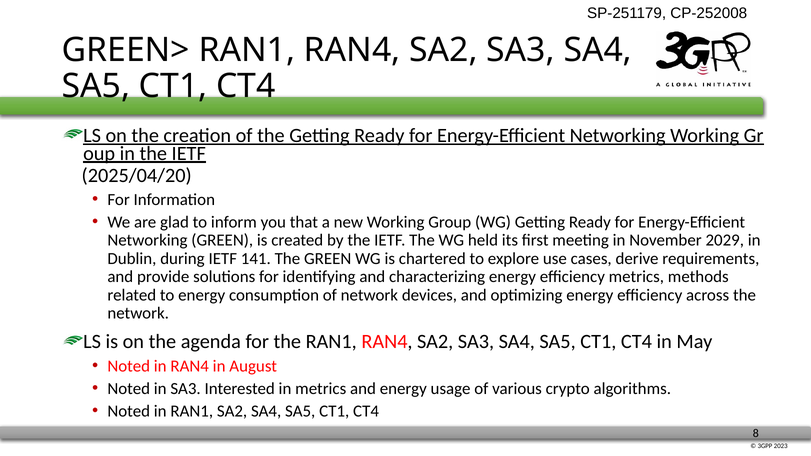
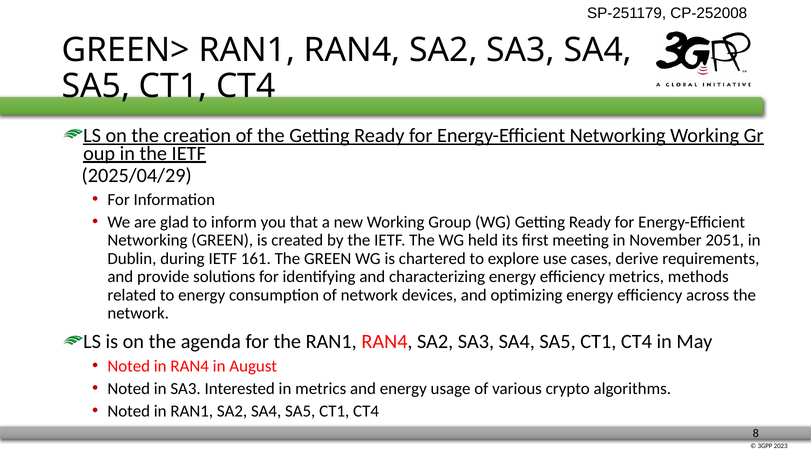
2025/04/20: 2025/04/20 -> 2025/04/29
2029: 2029 -> 2051
141: 141 -> 161
